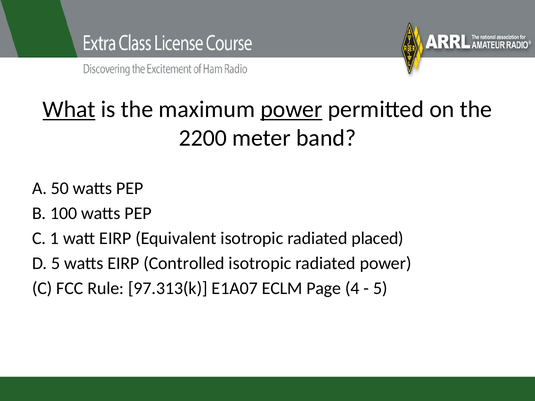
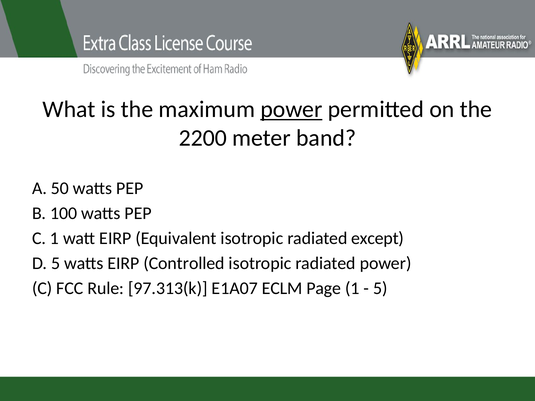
What underline: present -> none
placed: placed -> except
Page 4: 4 -> 1
